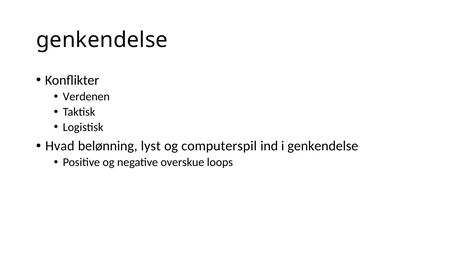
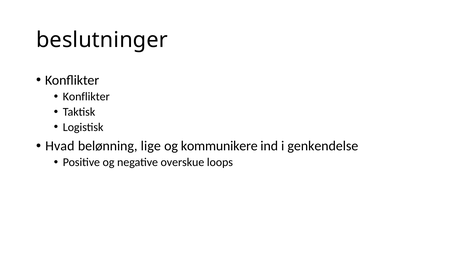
genkendelse at (102, 40): genkendelse -> beslutninger
Verdenen at (86, 96): Verdenen -> Konflikter
lyst: lyst -> lige
computerspil: computerspil -> kommunikere
